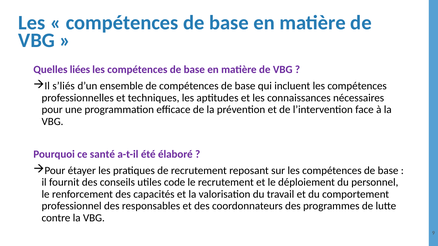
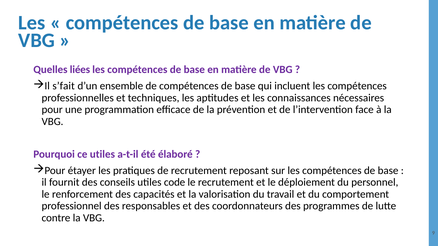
s’liés: s’liés -> s’fait
ce santé: santé -> utiles
